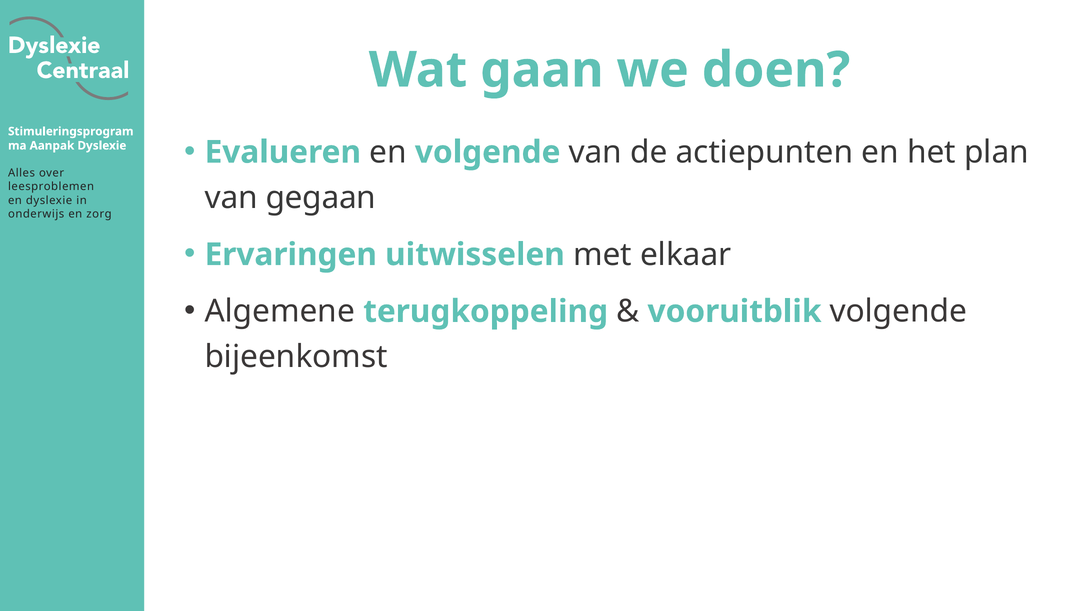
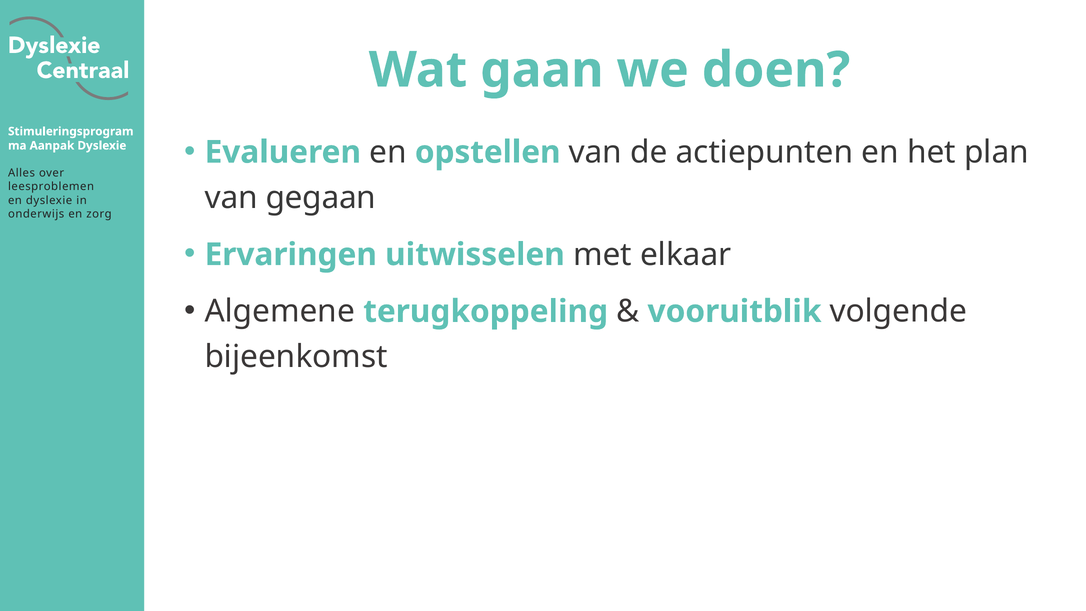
en volgende: volgende -> opstellen
